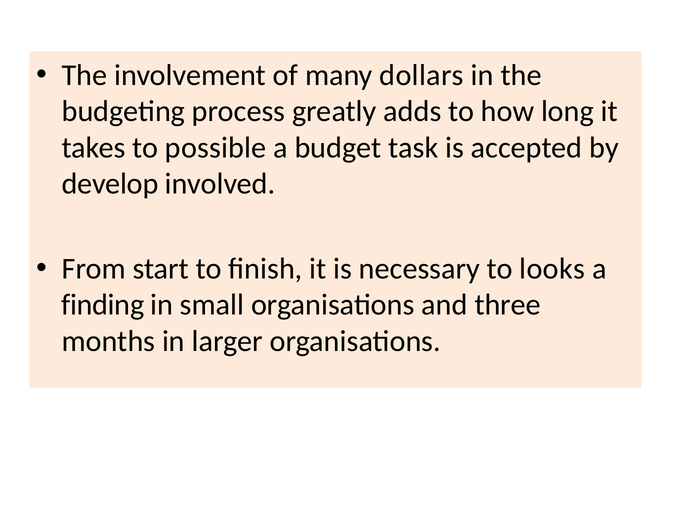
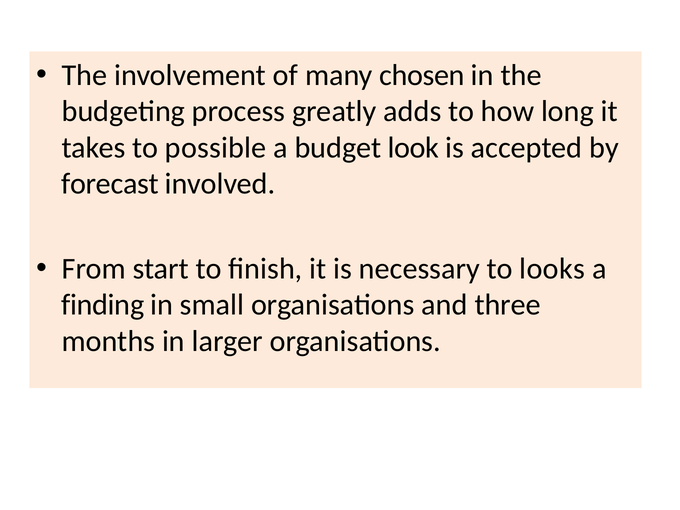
dollars: dollars -> chosen
task: task -> look
develop: develop -> forecast
